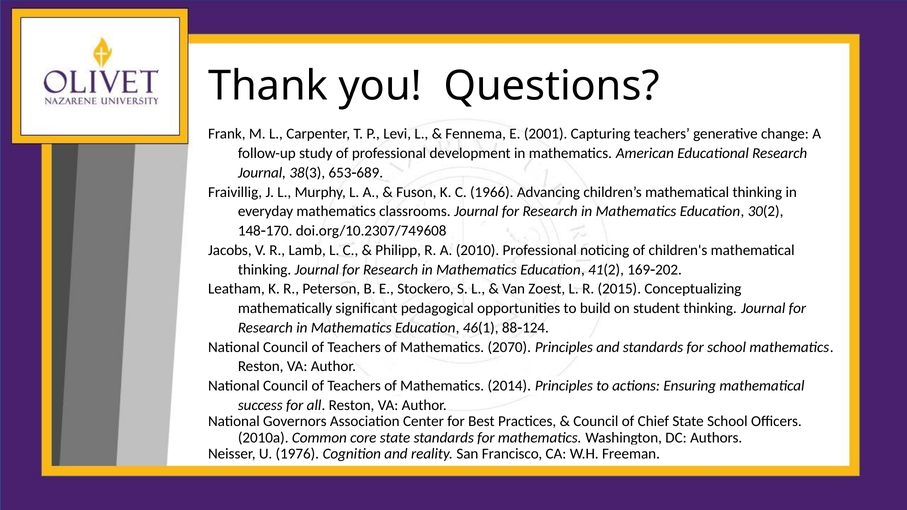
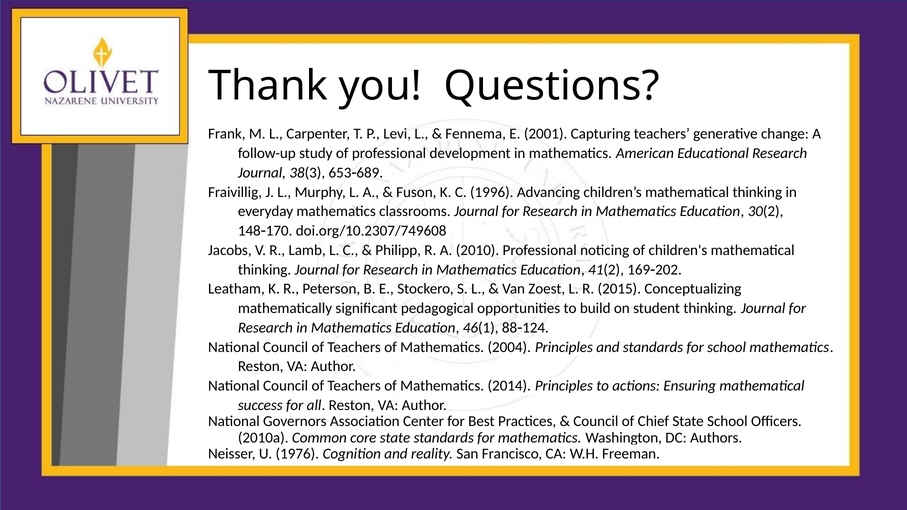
1966: 1966 -> 1996
2070: 2070 -> 2004
